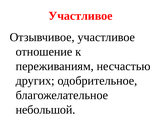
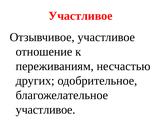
небольшой at (46, 110): небольшой -> участливое
